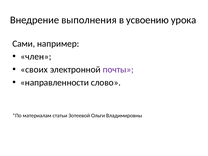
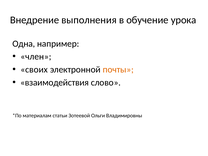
усвоению: усвоению -> обучение
Сами: Сами -> Одна
почты colour: purple -> orange
направленности: направленности -> взаимодействия
